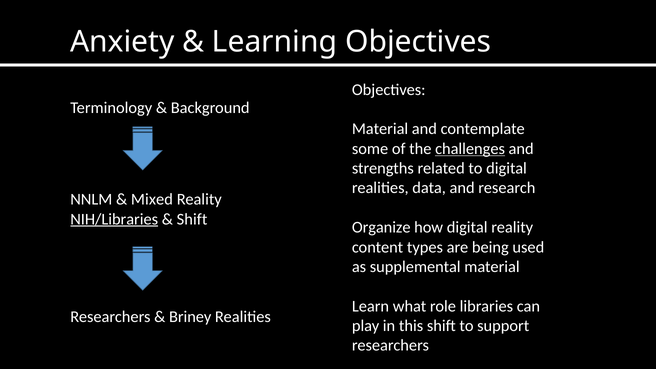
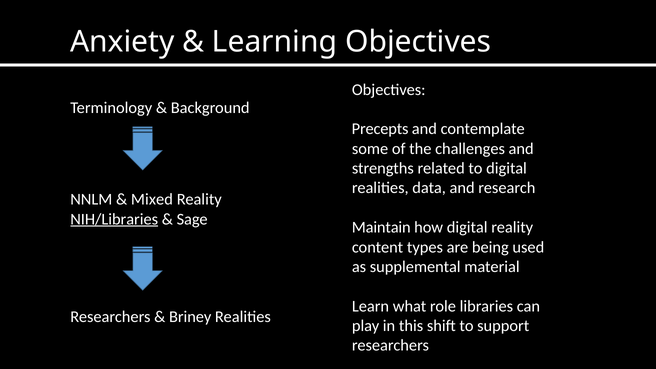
Material at (380, 129): Material -> Precepts
challenges underline: present -> none
Shift at (192, 219): Shift -> Sage
Organize: Organize -> Maintain
